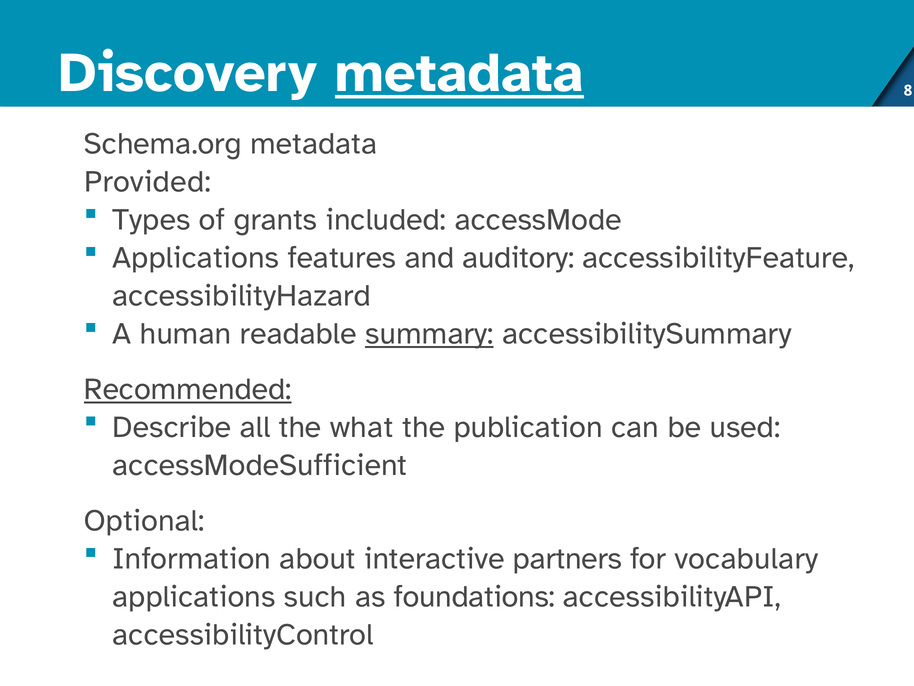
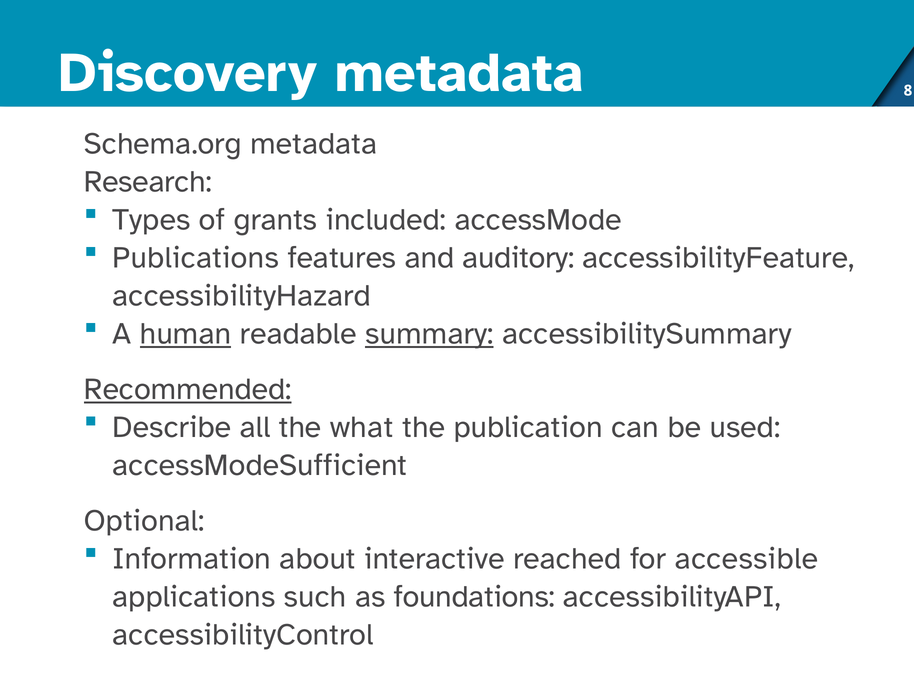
metadata at (459, 73) underline: present -> none
Provided: Provided -> Research
Applications at (196, 258): Applications -> Publications
human underline: none -> present
partners: partners -> reached
vocabulary: vocabulary -> accessible
